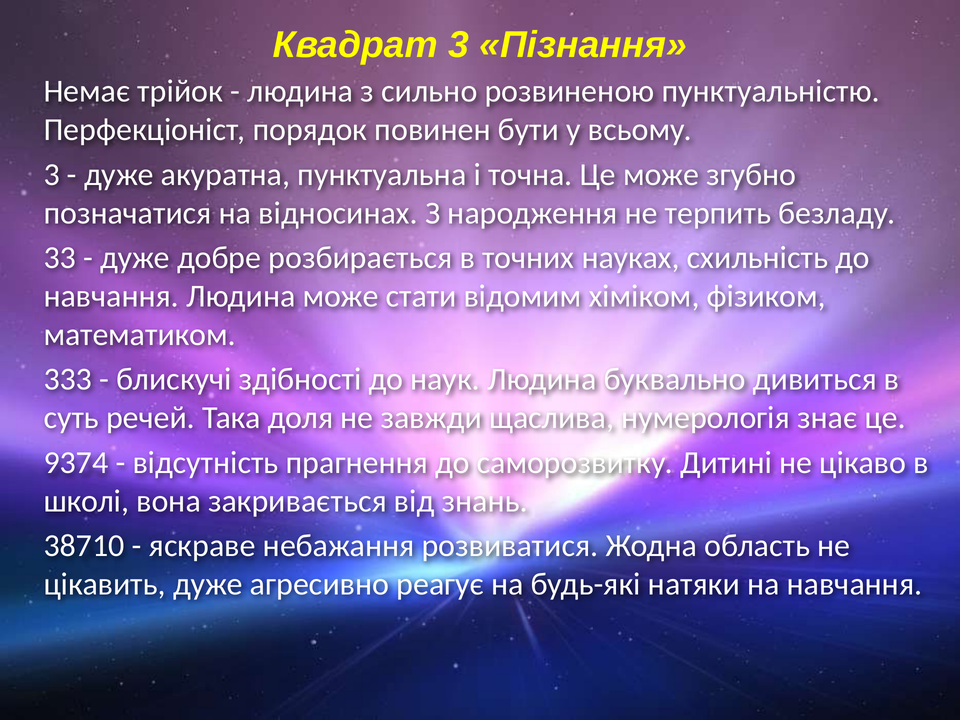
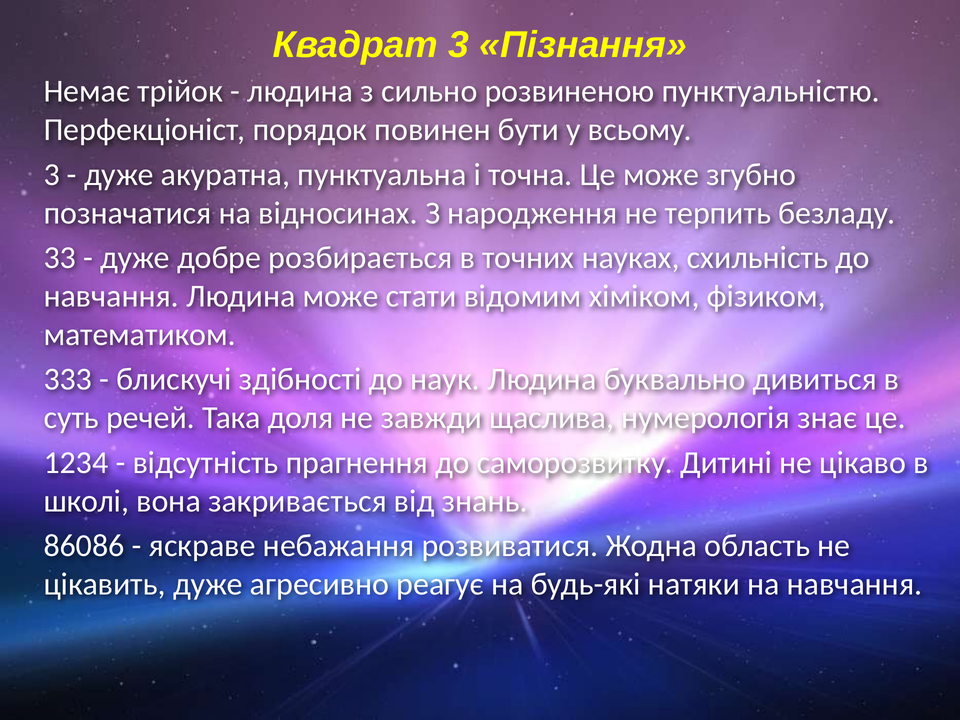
9374: 9374 -> 1234
38710: 38710 -> 86086
